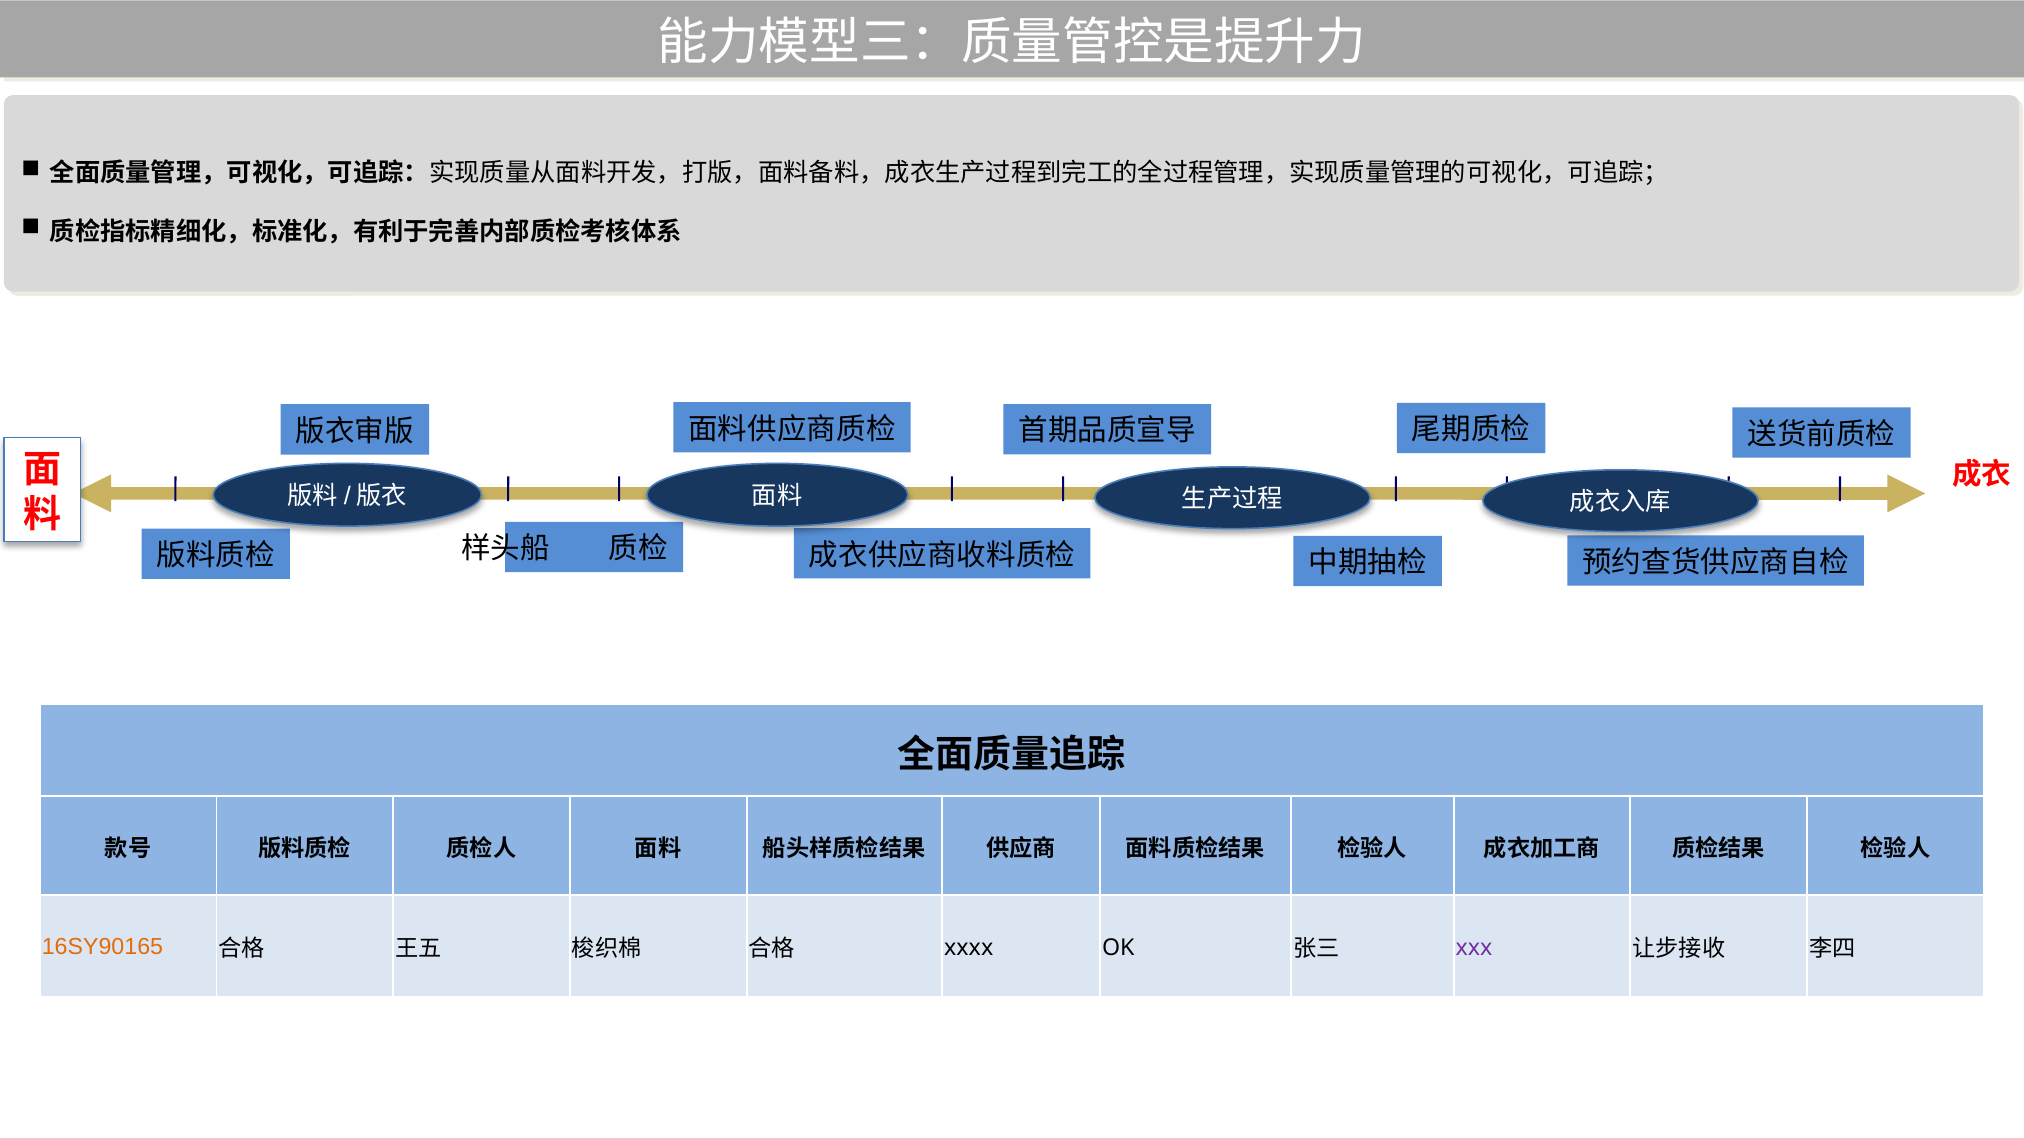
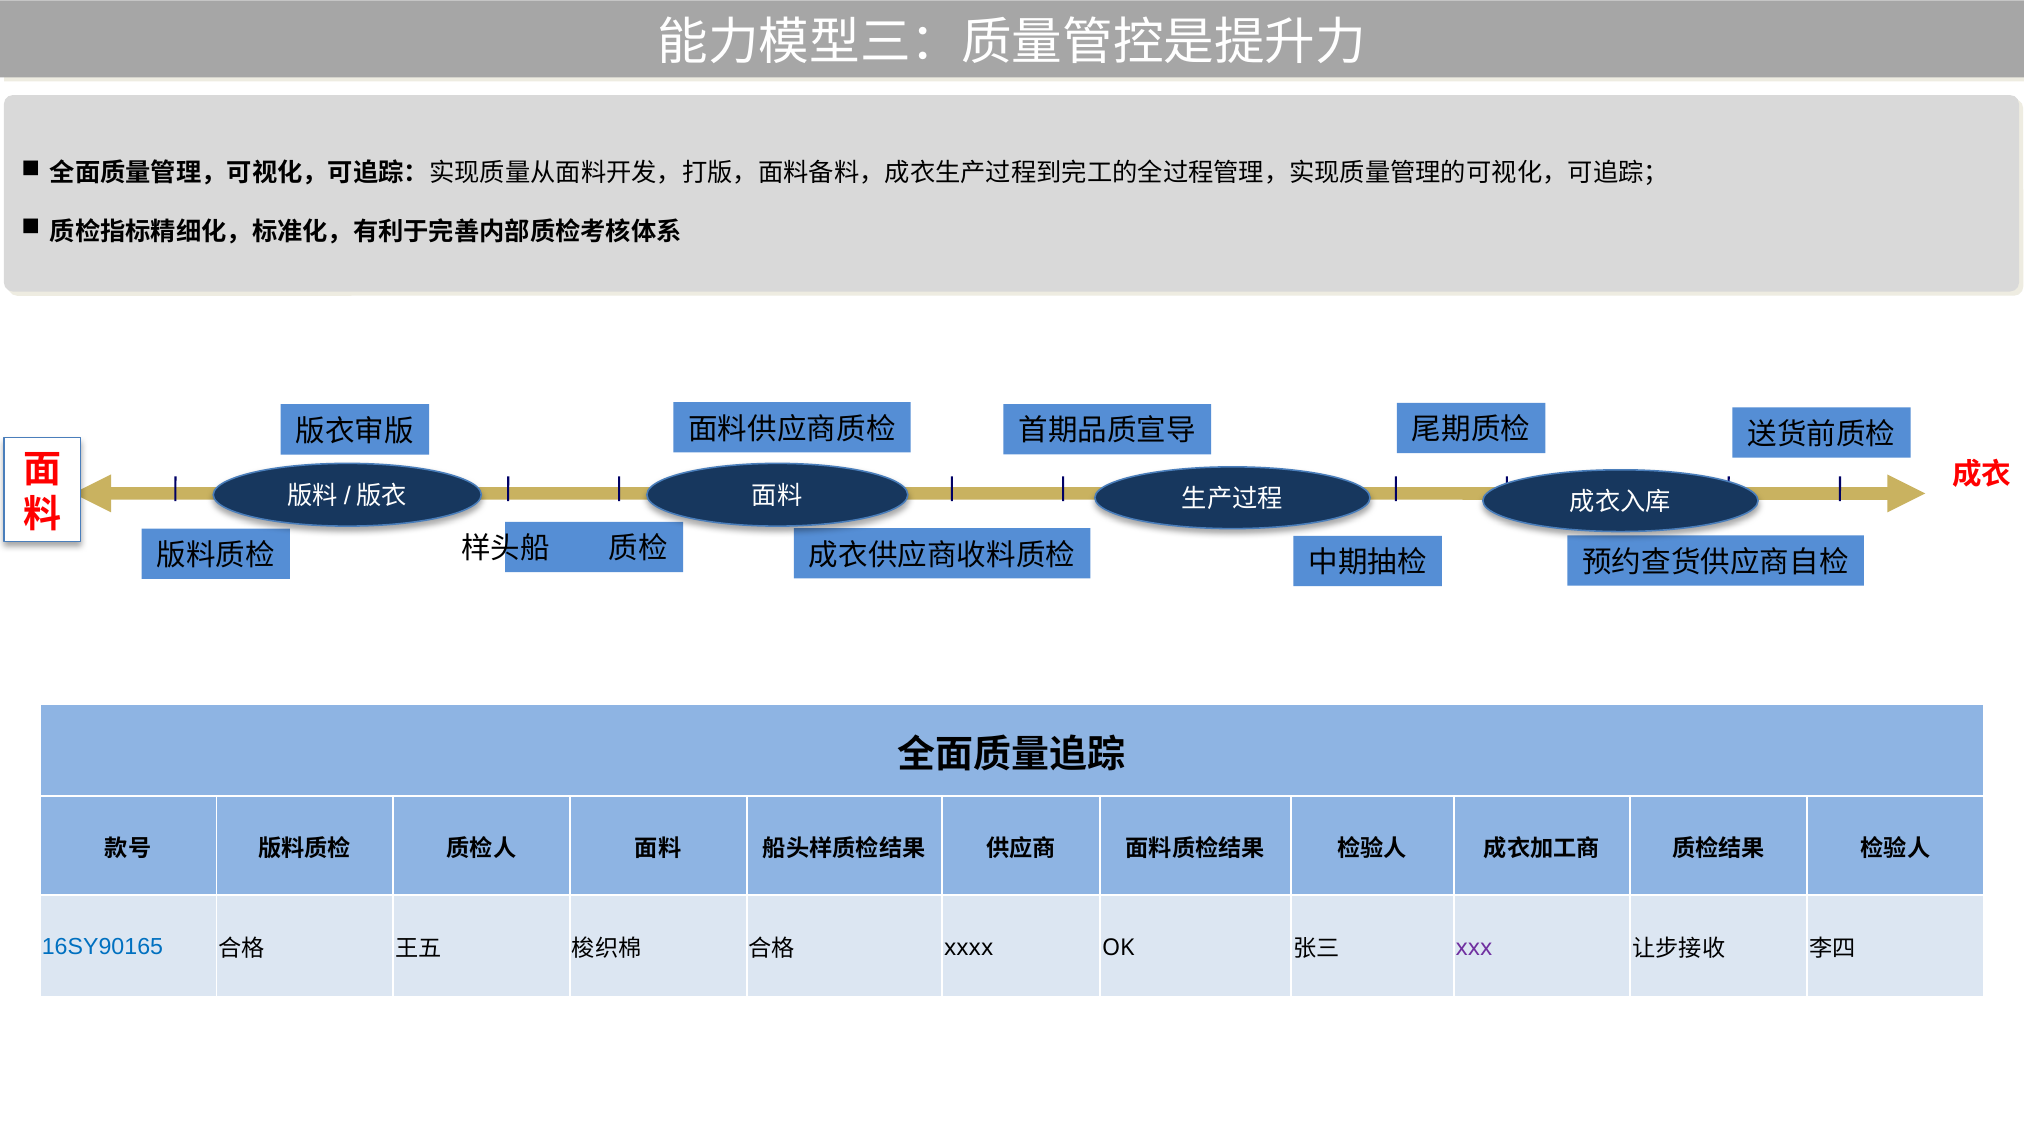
16SY90165 colour: orange -> blue
